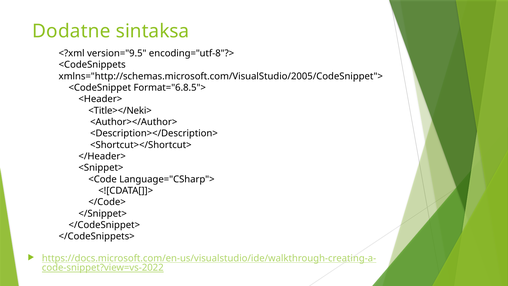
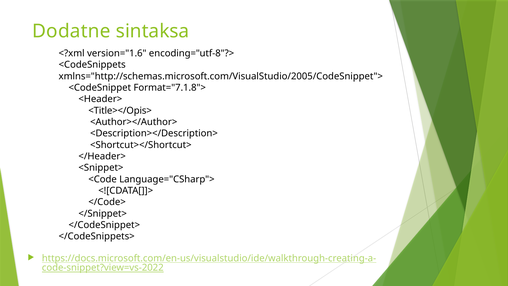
version="9.5: version="9.5 -> version="1.6
Format="6.8.5">: Format="6.8.5"> -> Format="7.1.8">
<Title></Neki>: <Title></Neki> -> <Title></Opis>
